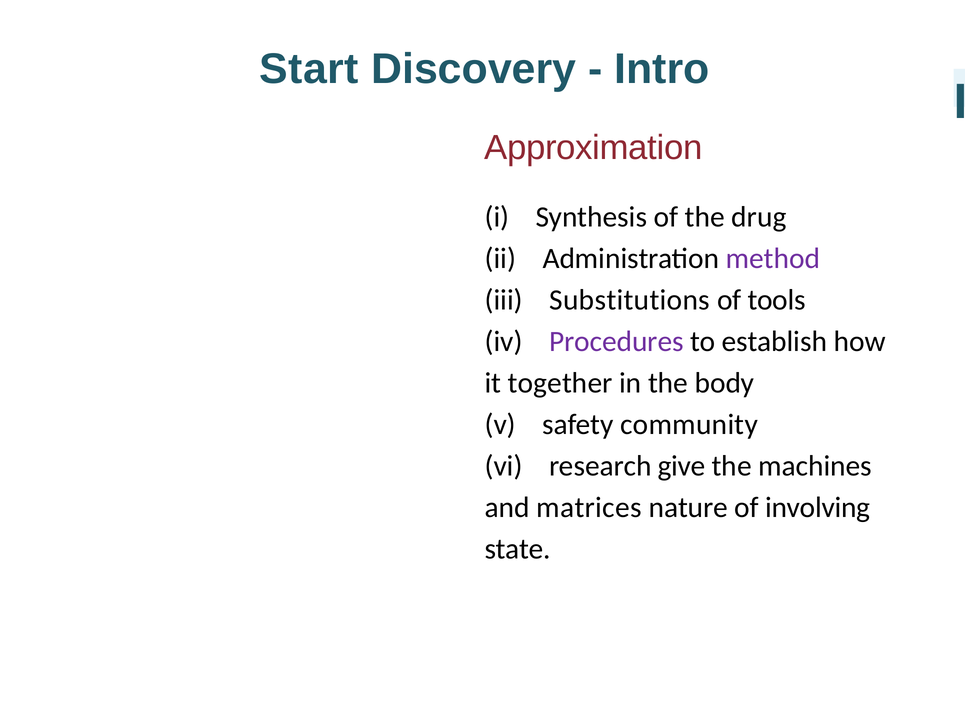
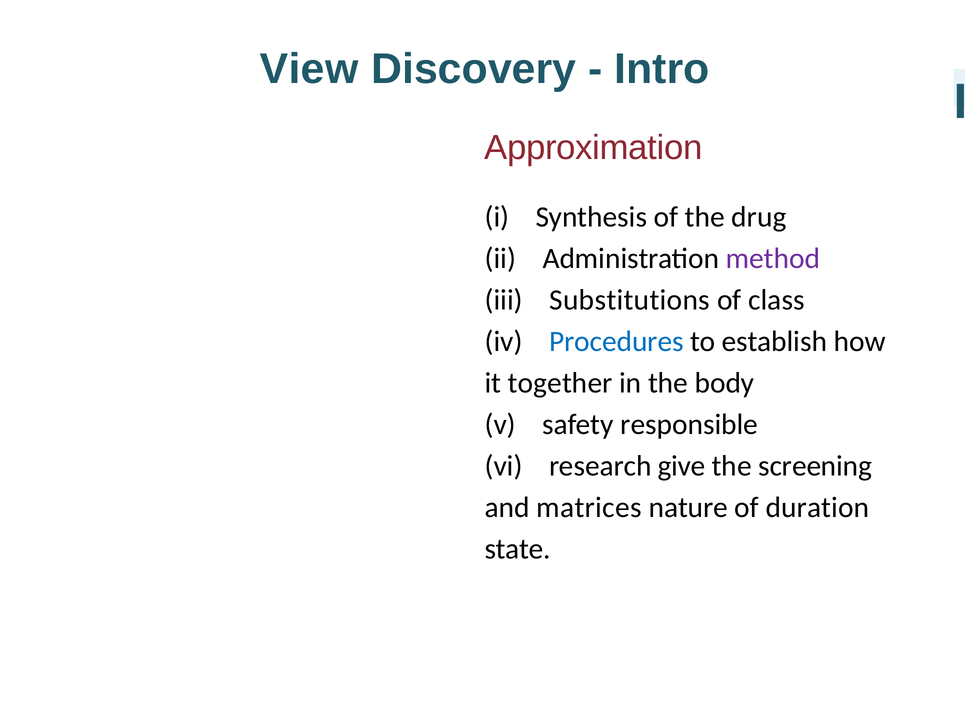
Start: Start -> View
tools: tools -> class
Procedures colour: purple -> blue
community: community -> responsible
machines: machines -> screening
involving: involving -> duration
